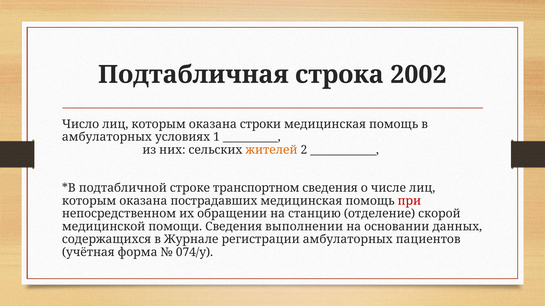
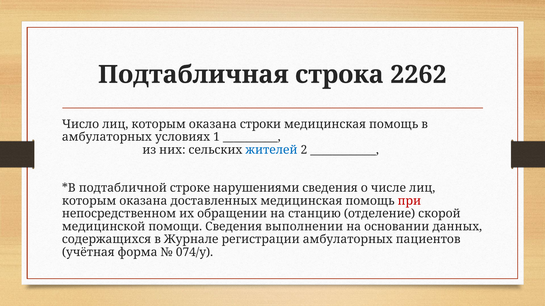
2002: 2002 -> 2262
жителей colour: orange -> blue
транспортном: транспортном -> нарушениями
пострадавших: пострадавших -> доставленных
